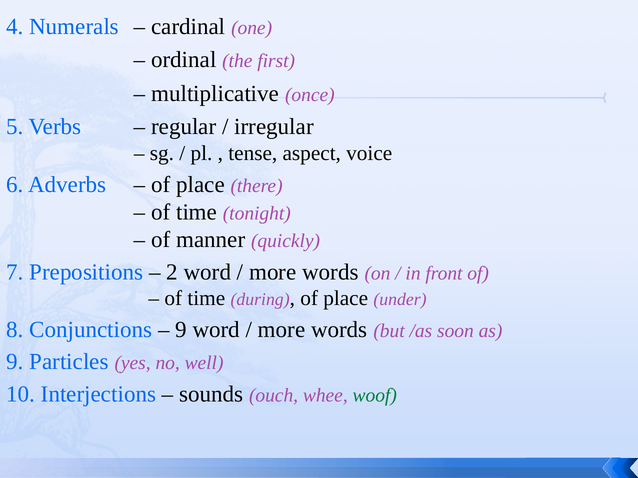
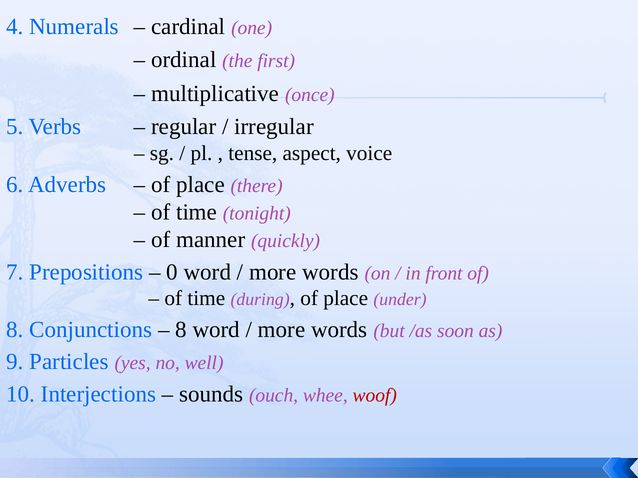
2: 2 -> 0
9 at (181, 330): 9 -> 8
woof colour: green -> red
